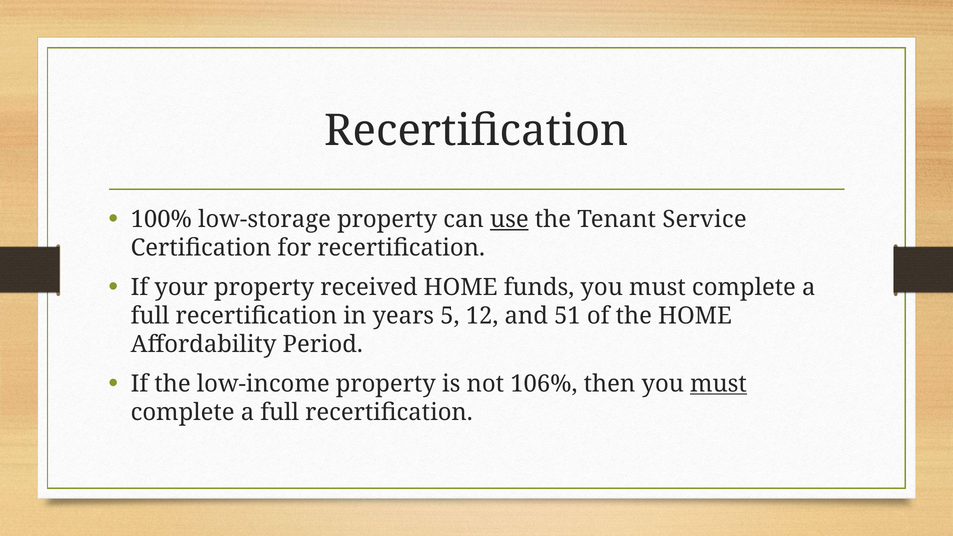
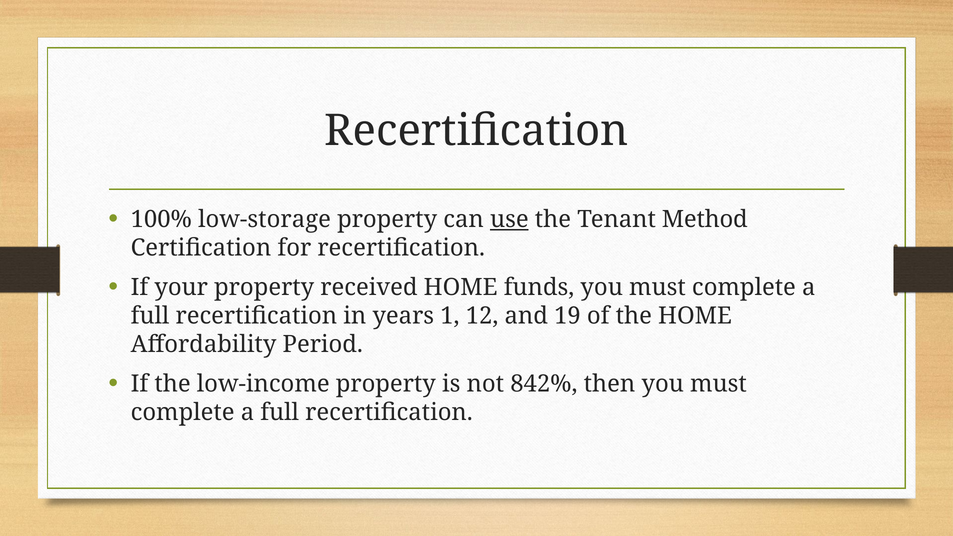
Service: Service -> Method
5: 5 -> 1
51: 51 -> 19
106%: 106% -> 842%
must at (718, 384) underline: present -> none
